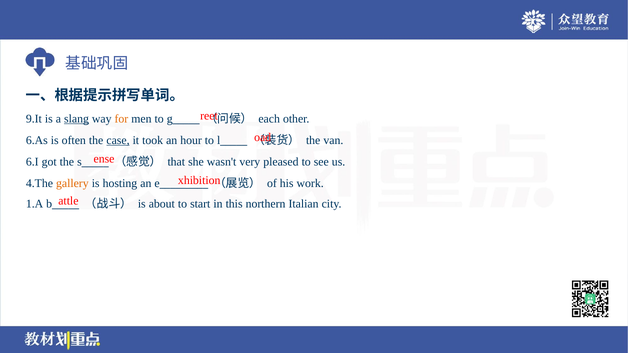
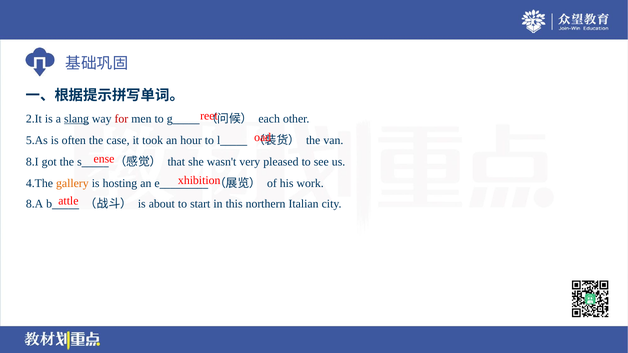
9.It: 9.It -> 2.It
for colour: orange -> red
6.As: 6.As -> 5.As
case underline: present -> none
6.I: 6.I -> 8.I
1.A: 1.A -> 8.A
